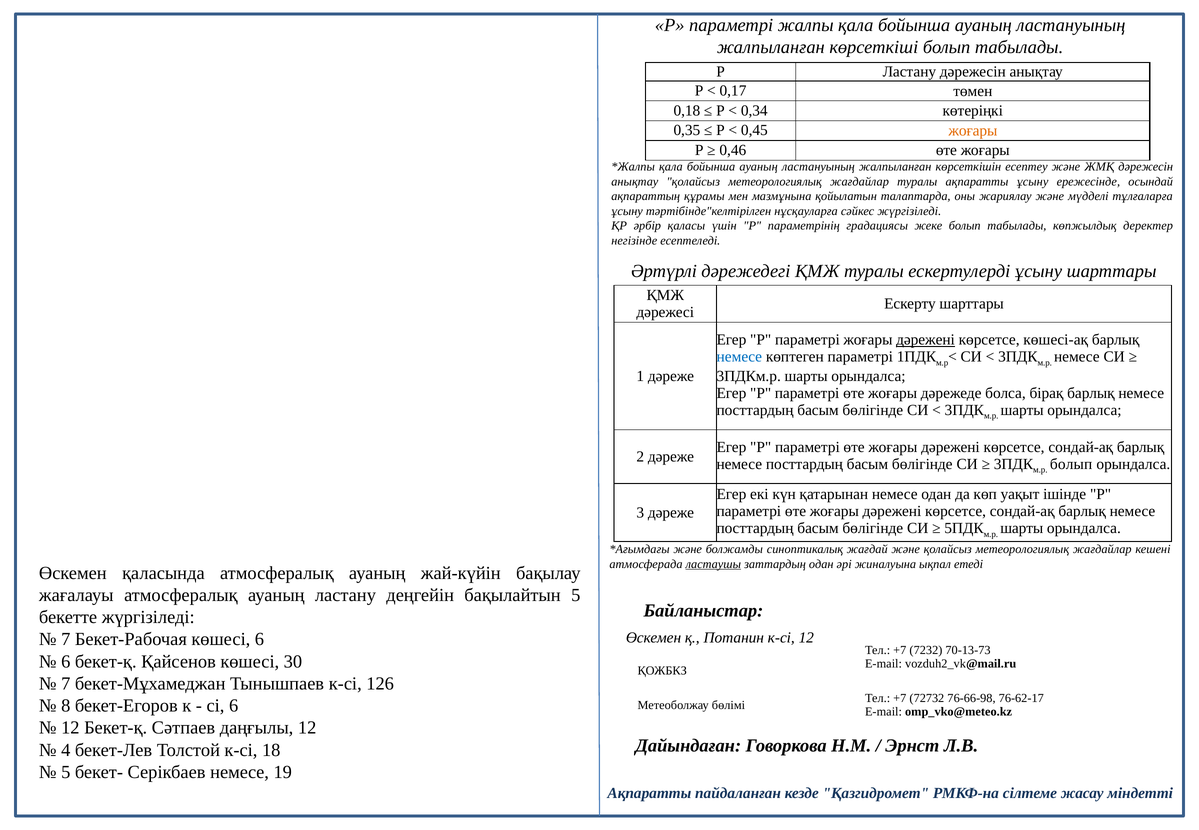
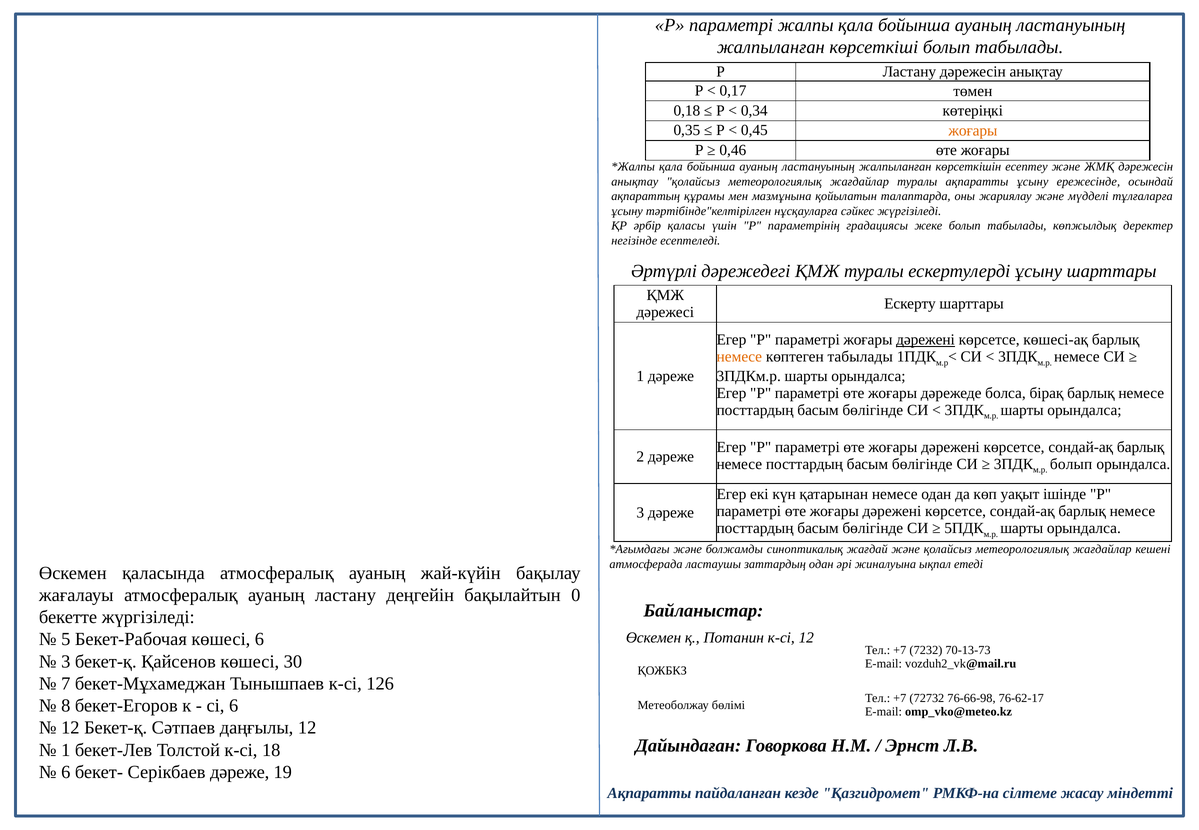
немесе at (739, 357) colour: blue -> orange
көптеген параметрі: параметрі -> табылады
ластаушы underline: present -> none
бақылайтын 5: 5 -> 0
7 at (66, 639): 7 -> 5
6 at (66, 662): 6 -> 3
4 at (66, 750): 4 -> 1
5 at (66, 772): 5 -> 6
Серікбаев немесе: немесе -> дәреже
